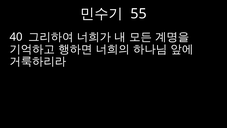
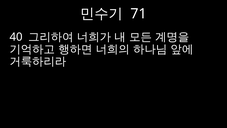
55: 55 -> 71
